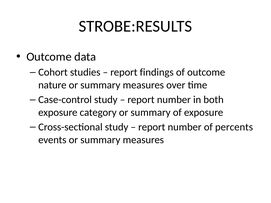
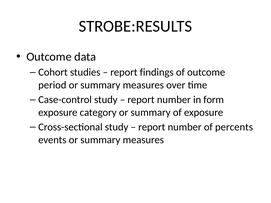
nature: nature -> period
both: both -> form
